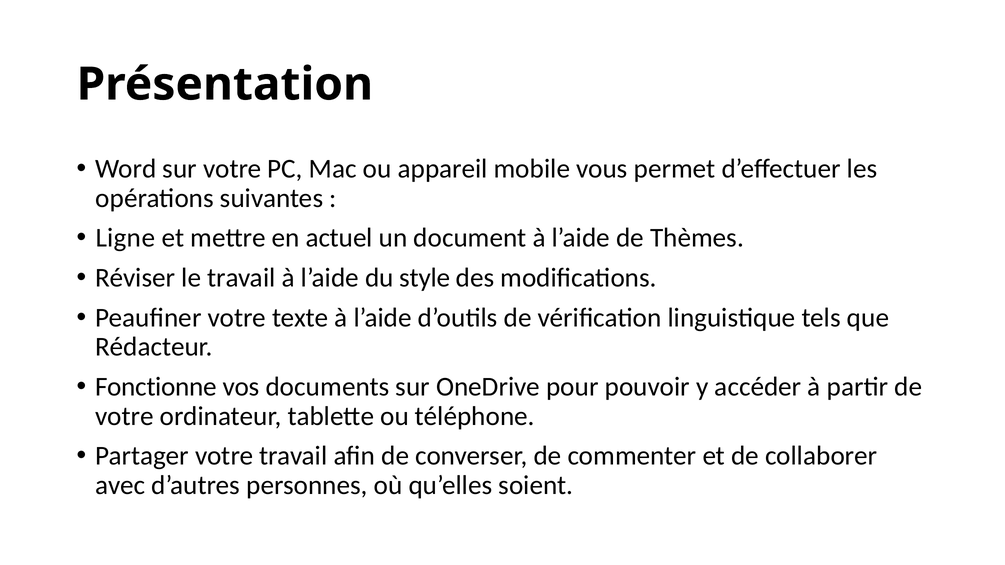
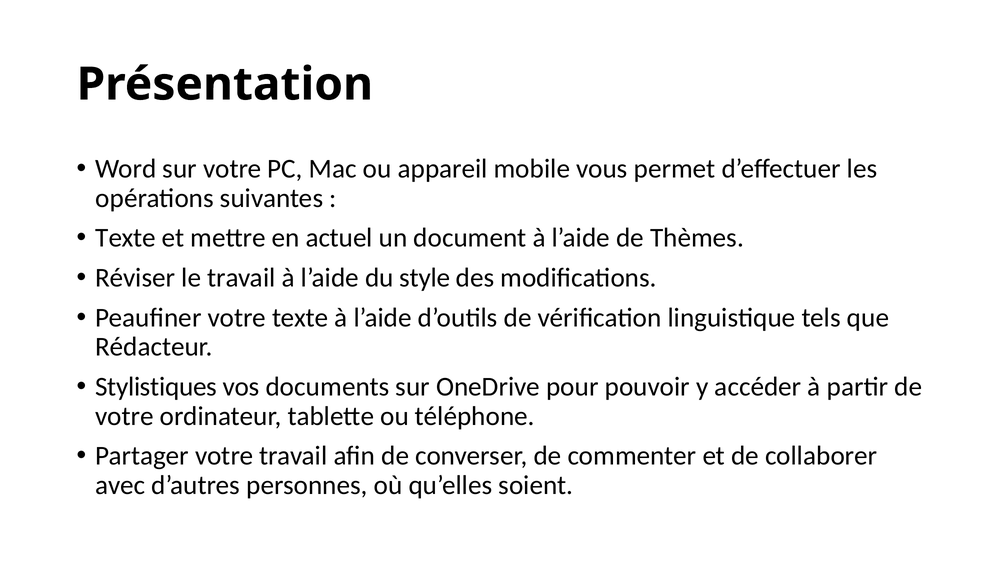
Ligne at (125, 238): Ligne -> Texte
Fonctionne: Fonctionne -> Stylistiques
